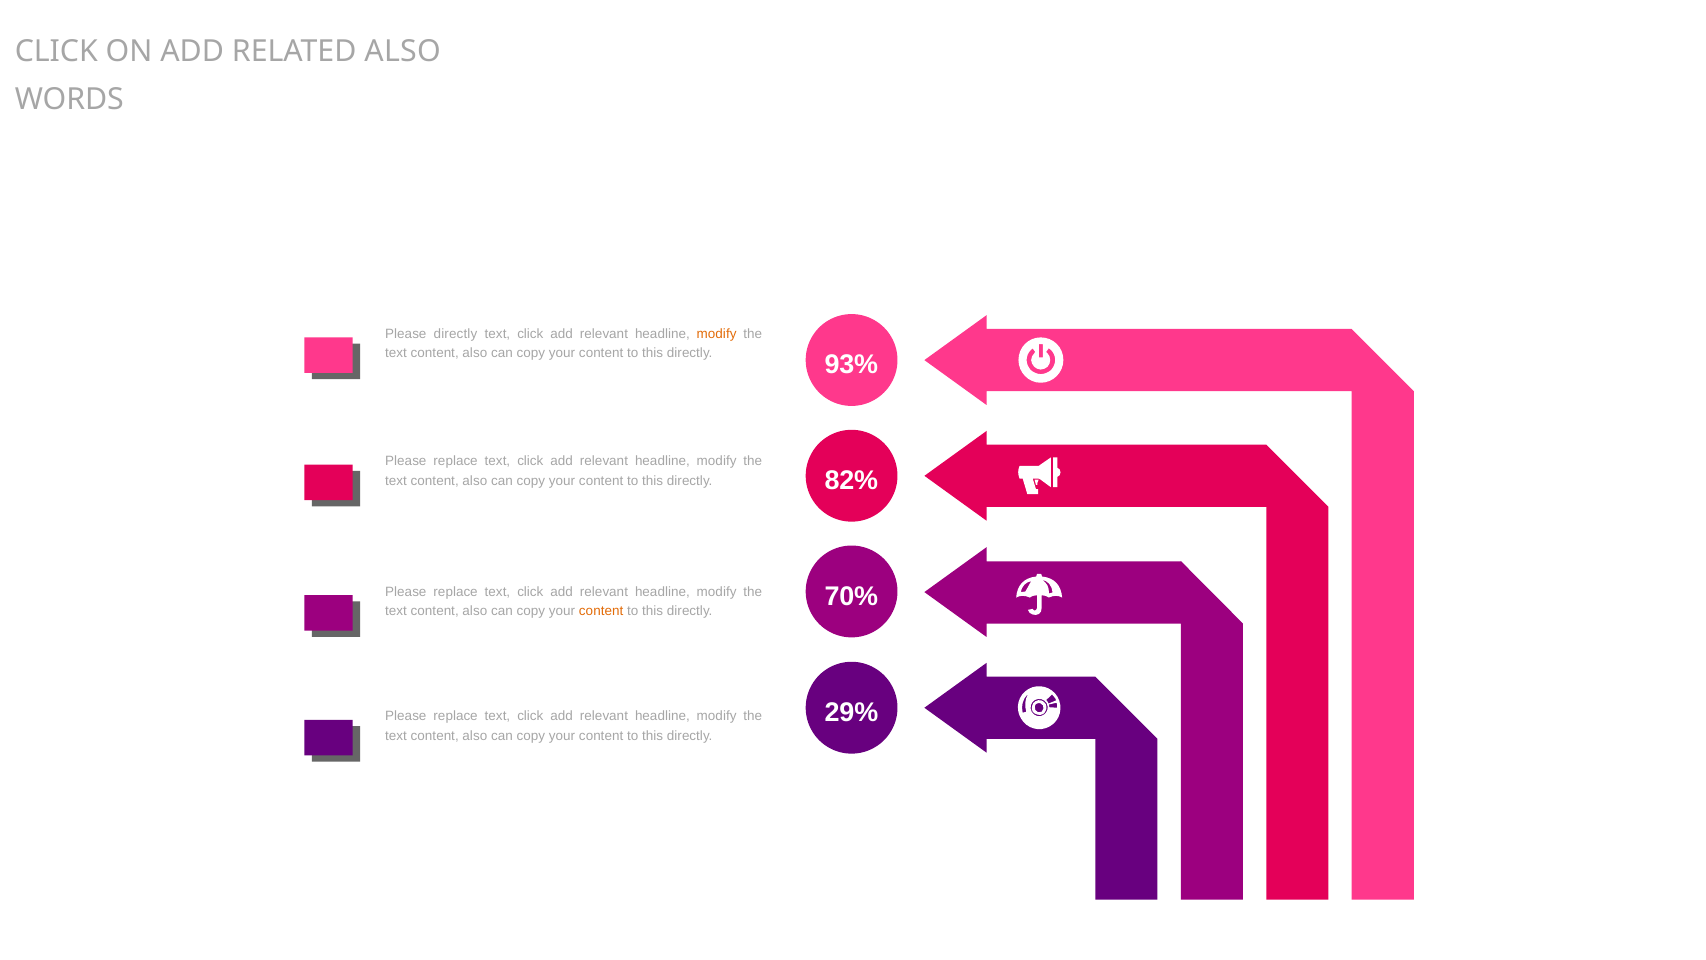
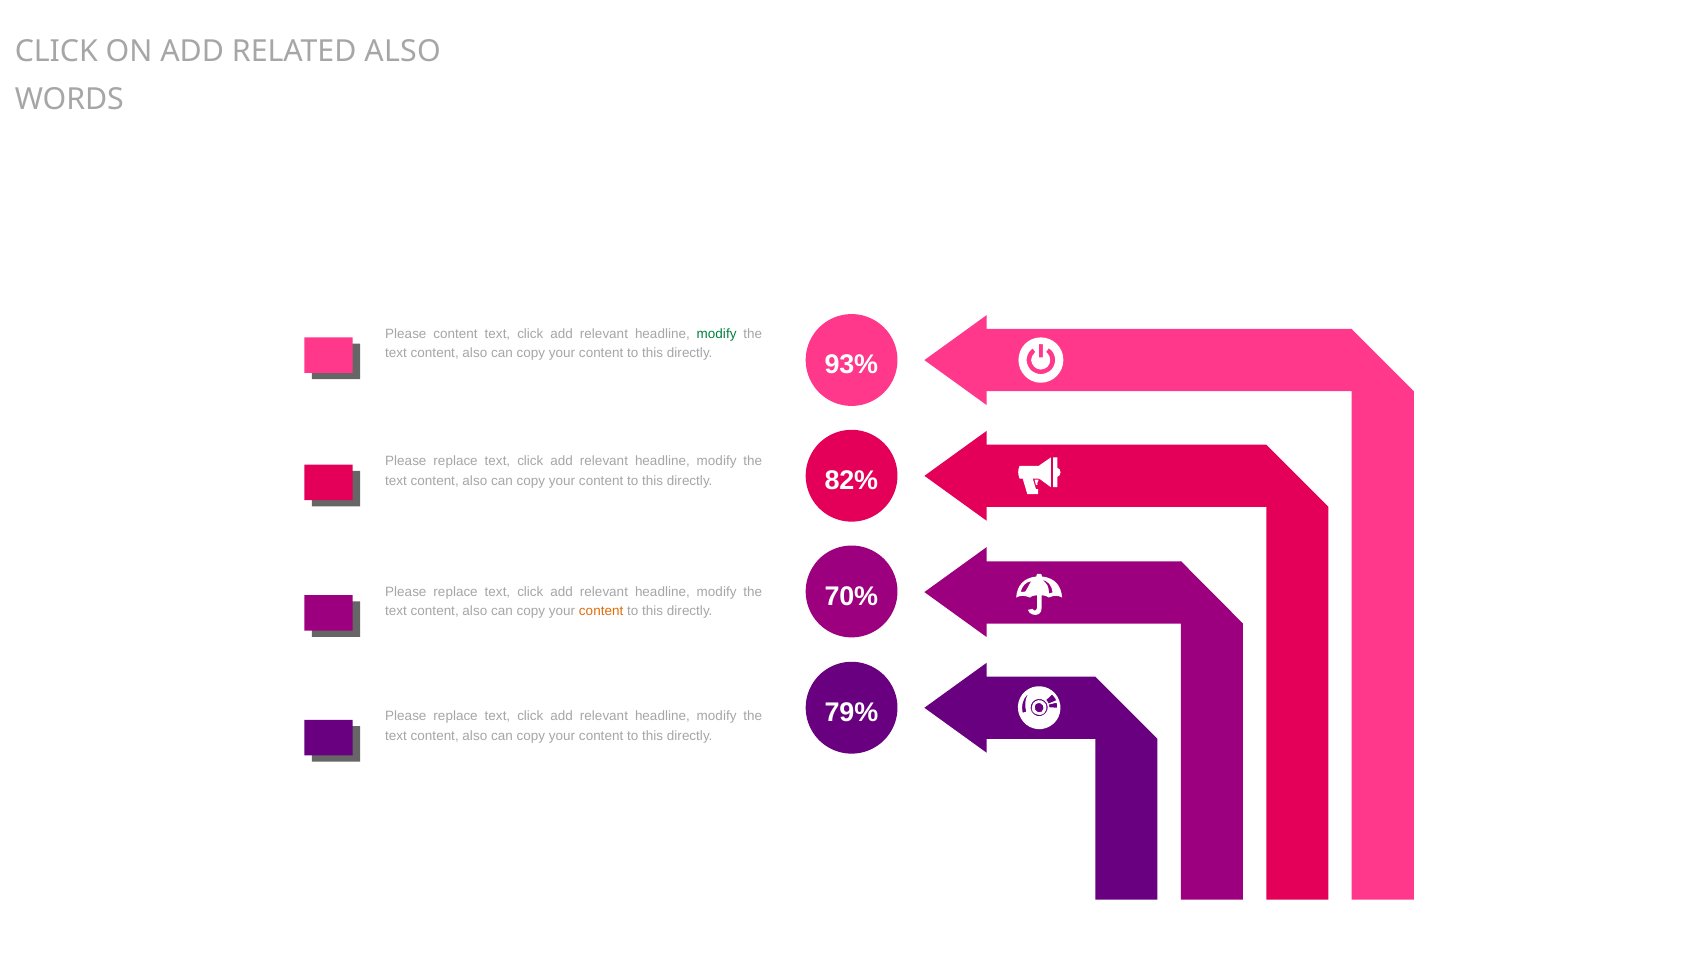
Please directly: directly -> content
modify at (717, 334) colour: orange -> green
29%: 29% -> 79%
